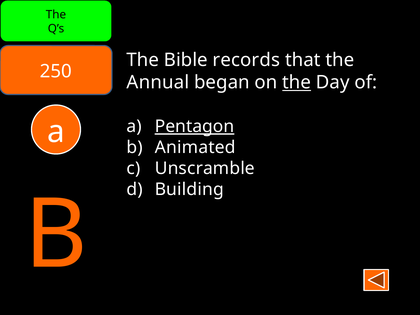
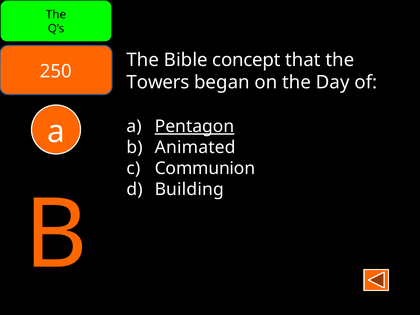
records: records -> concept
Annual: Annual -> Towers
the at (297, 82) underline: present -> none
Unscramble: Unscramble -> Communion
